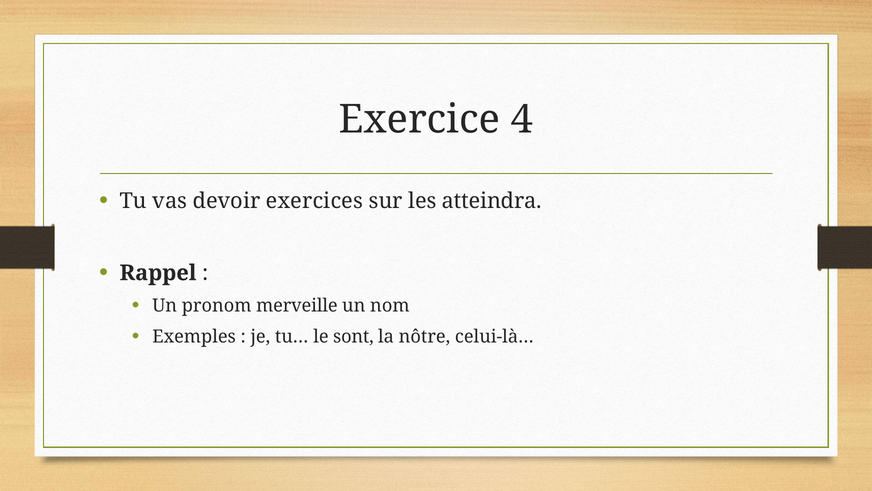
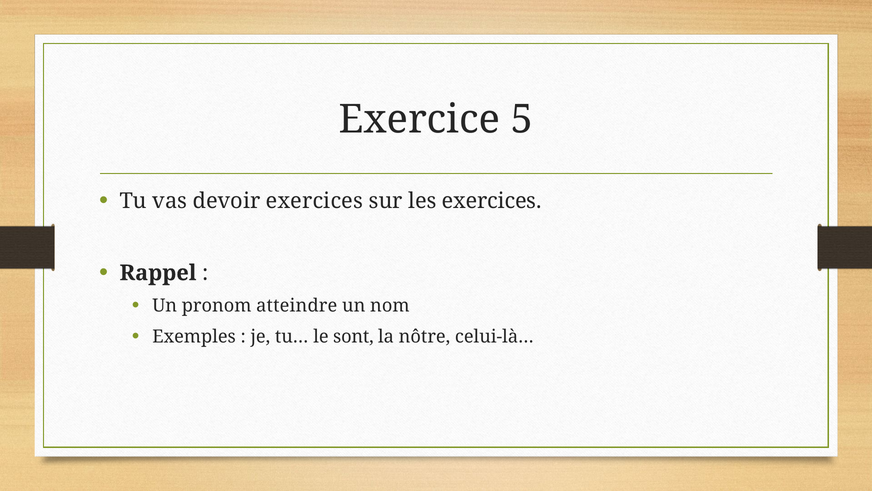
4: 4 -> 5
les atteindra: atteindra -> exercices
merveille: merveille -> atteindre
